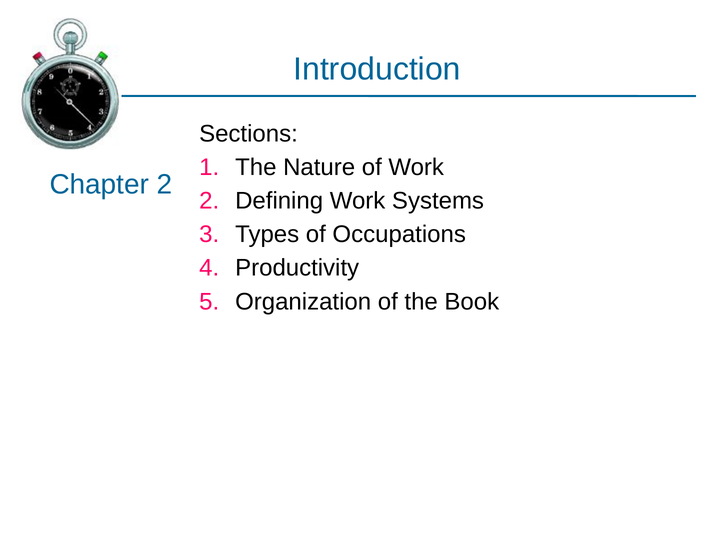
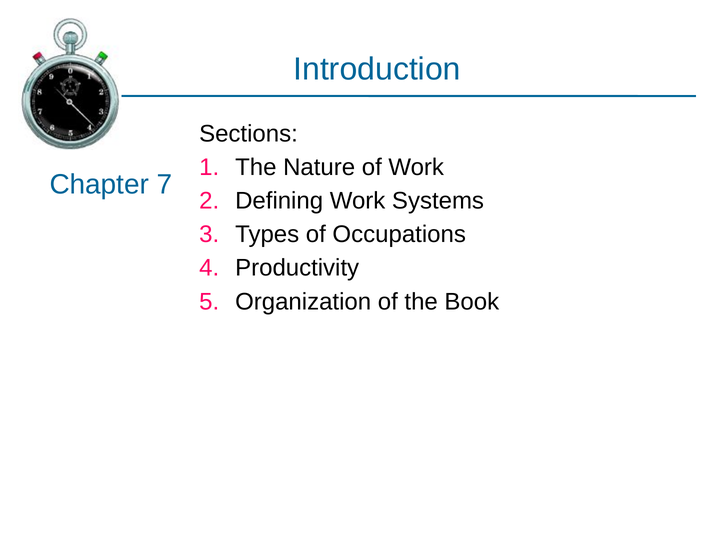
Chapter 2: 2 -> 7
